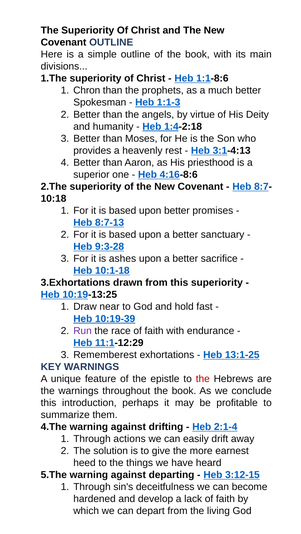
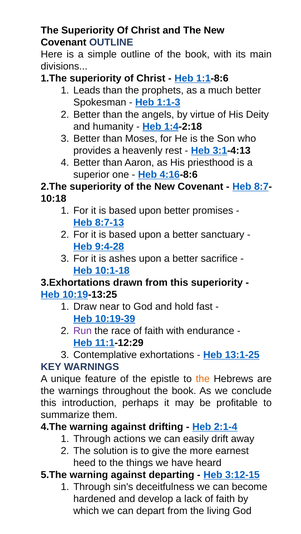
Chron: Chron -> Leads
9:3-28: 9:3-28 -> 9:4-28
Rememberest: Rememberest -> Contemplative
the at (203, 380) colour: red -> orange
